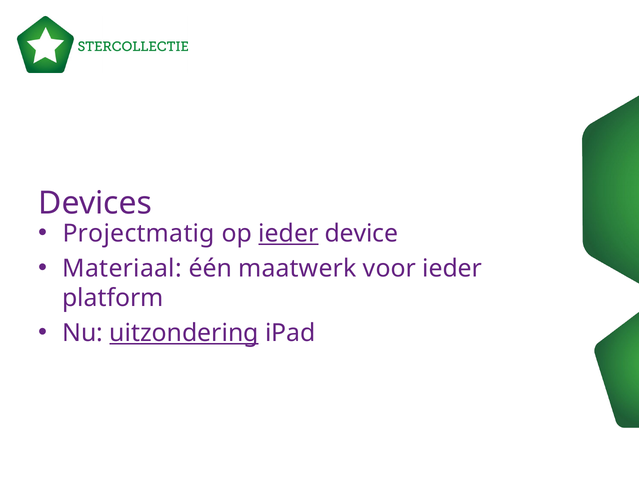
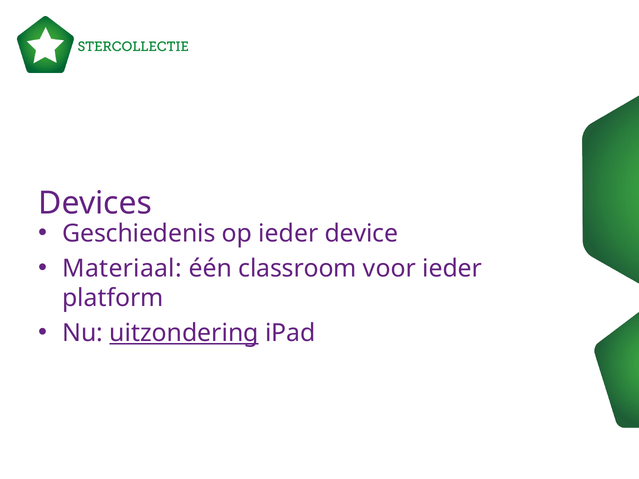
Projectmatig: Projectmatig -> Geschiedenis
ieder at (288, 234) underline: present -> none
maatwerk: maatwerk -> classroom
